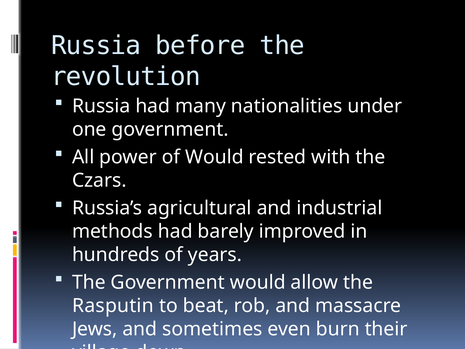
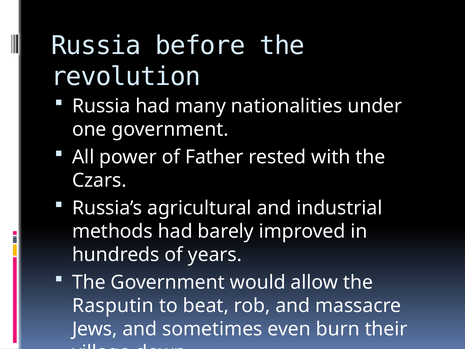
of Would: Would -> Father
